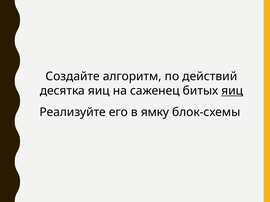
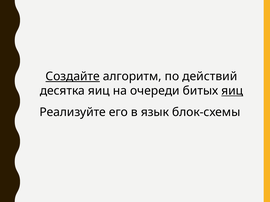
Создайте underline: none -> present
саженец: саженец -> очереди
ямку: ямку -> язык
